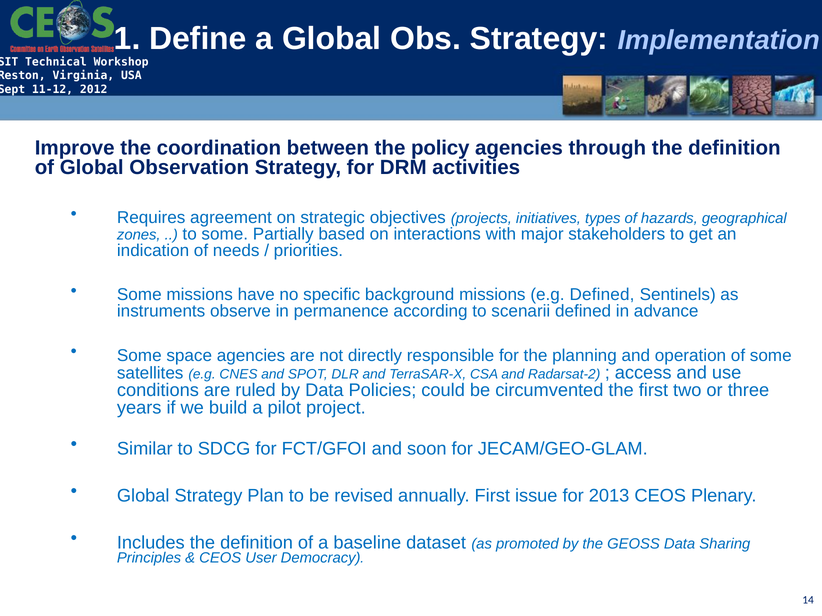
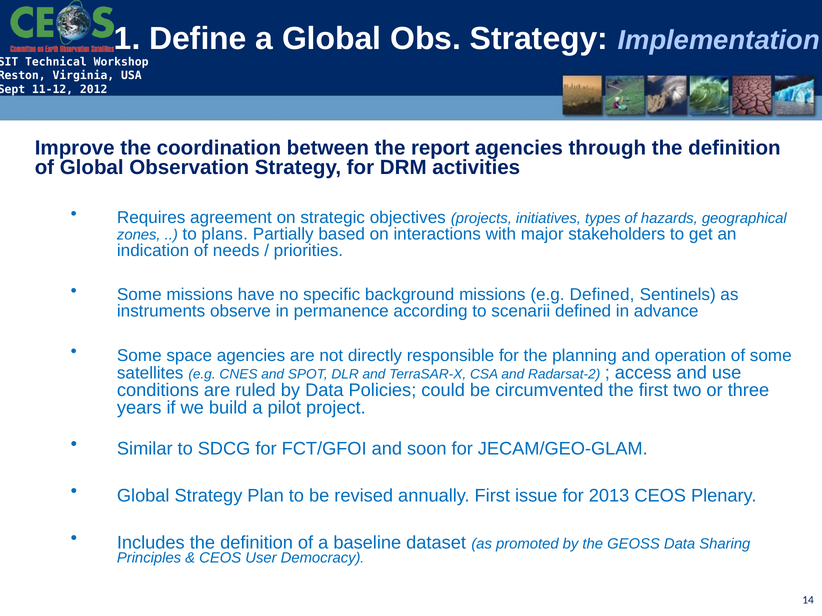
policy: policy -> report
to some: some -> plans
